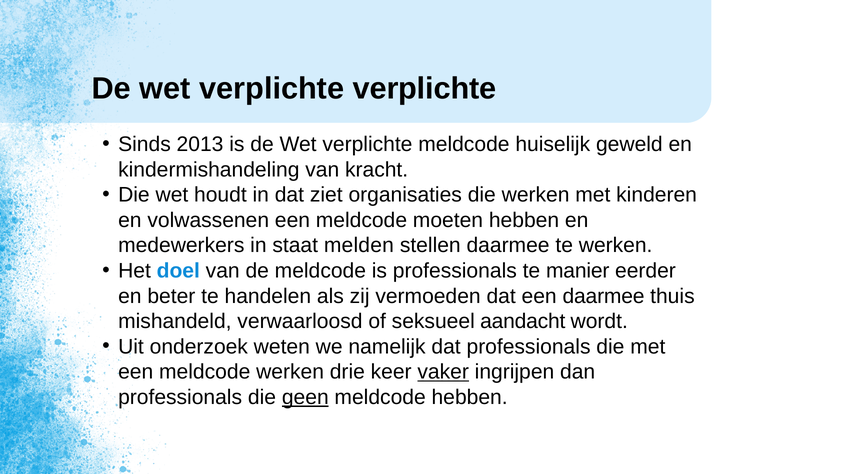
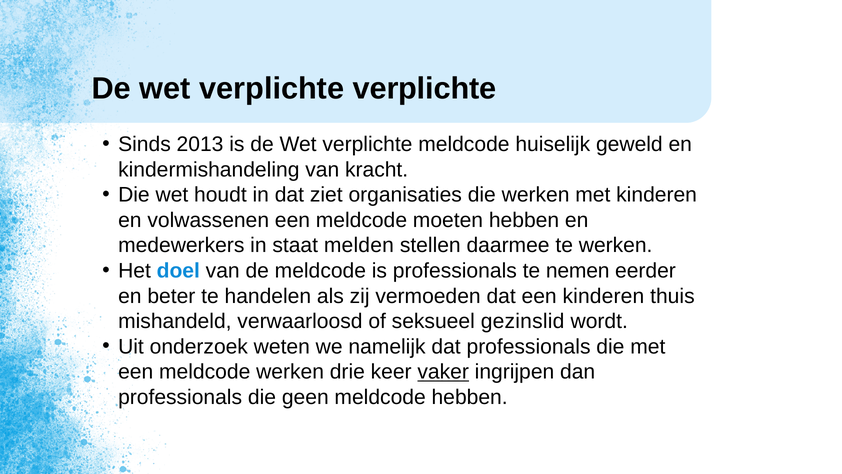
manier: manier -> nemen
een daarmee: daarmee -> kinderen
aandacht: aandacht -> gezinslid
geen underline: present -> none
